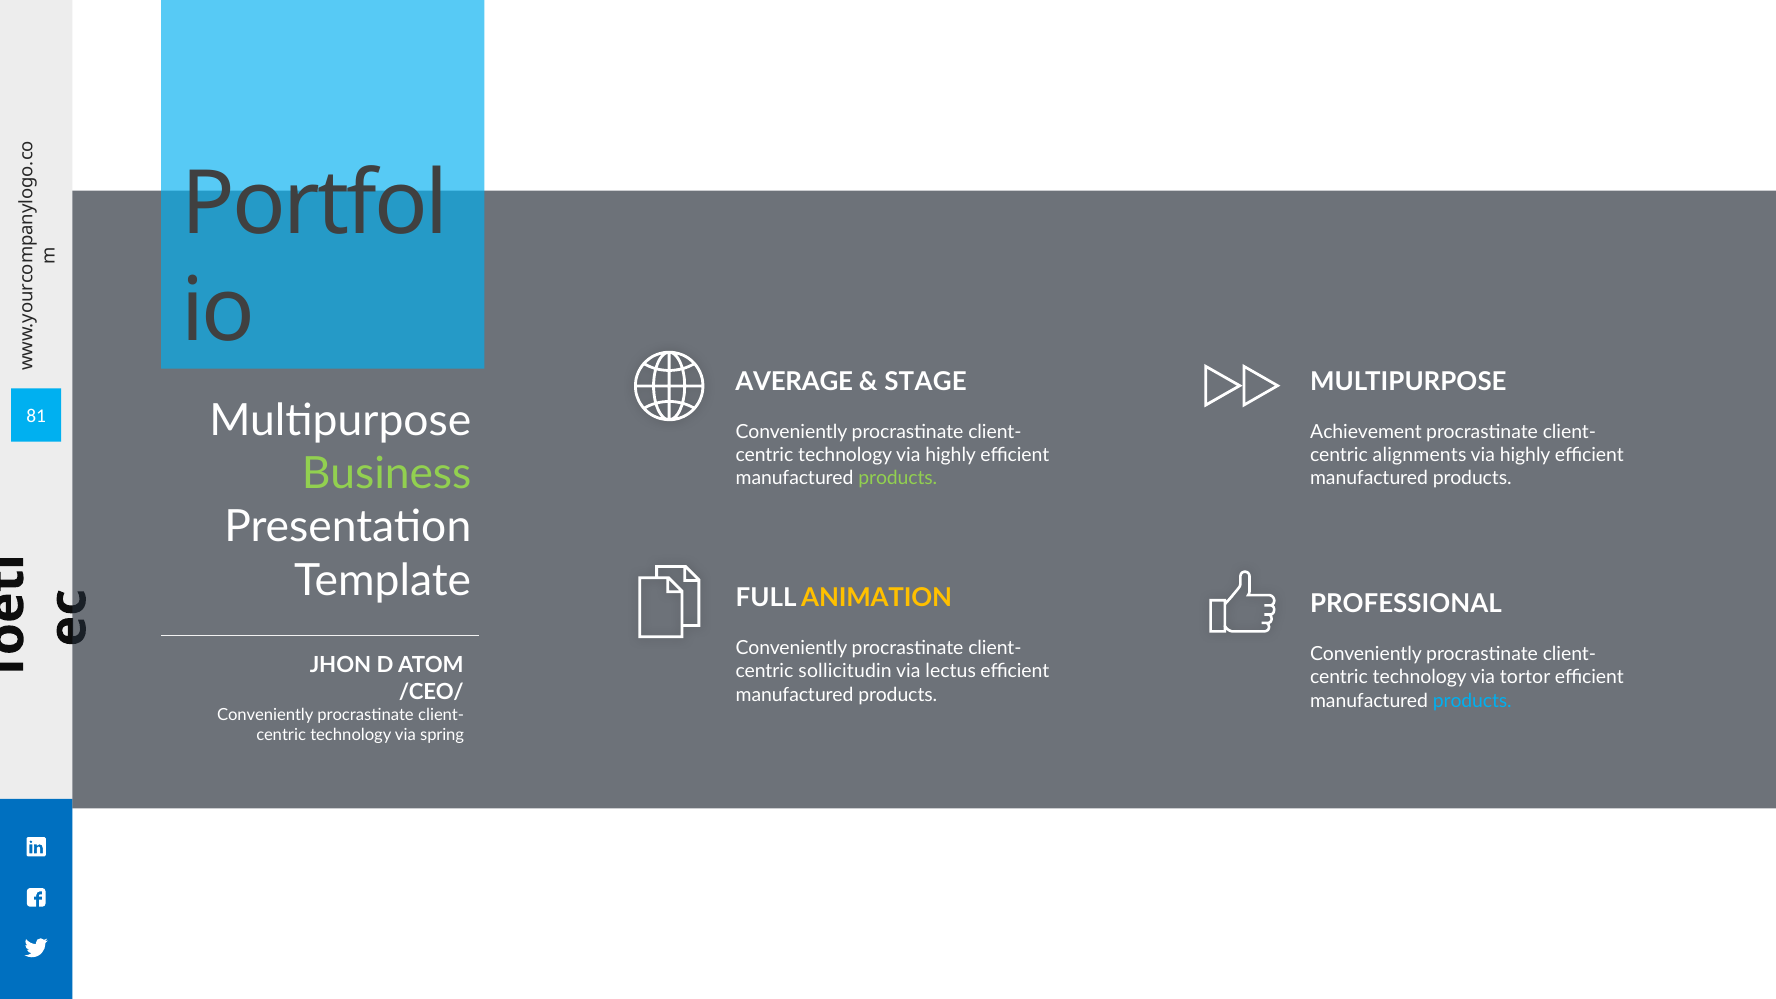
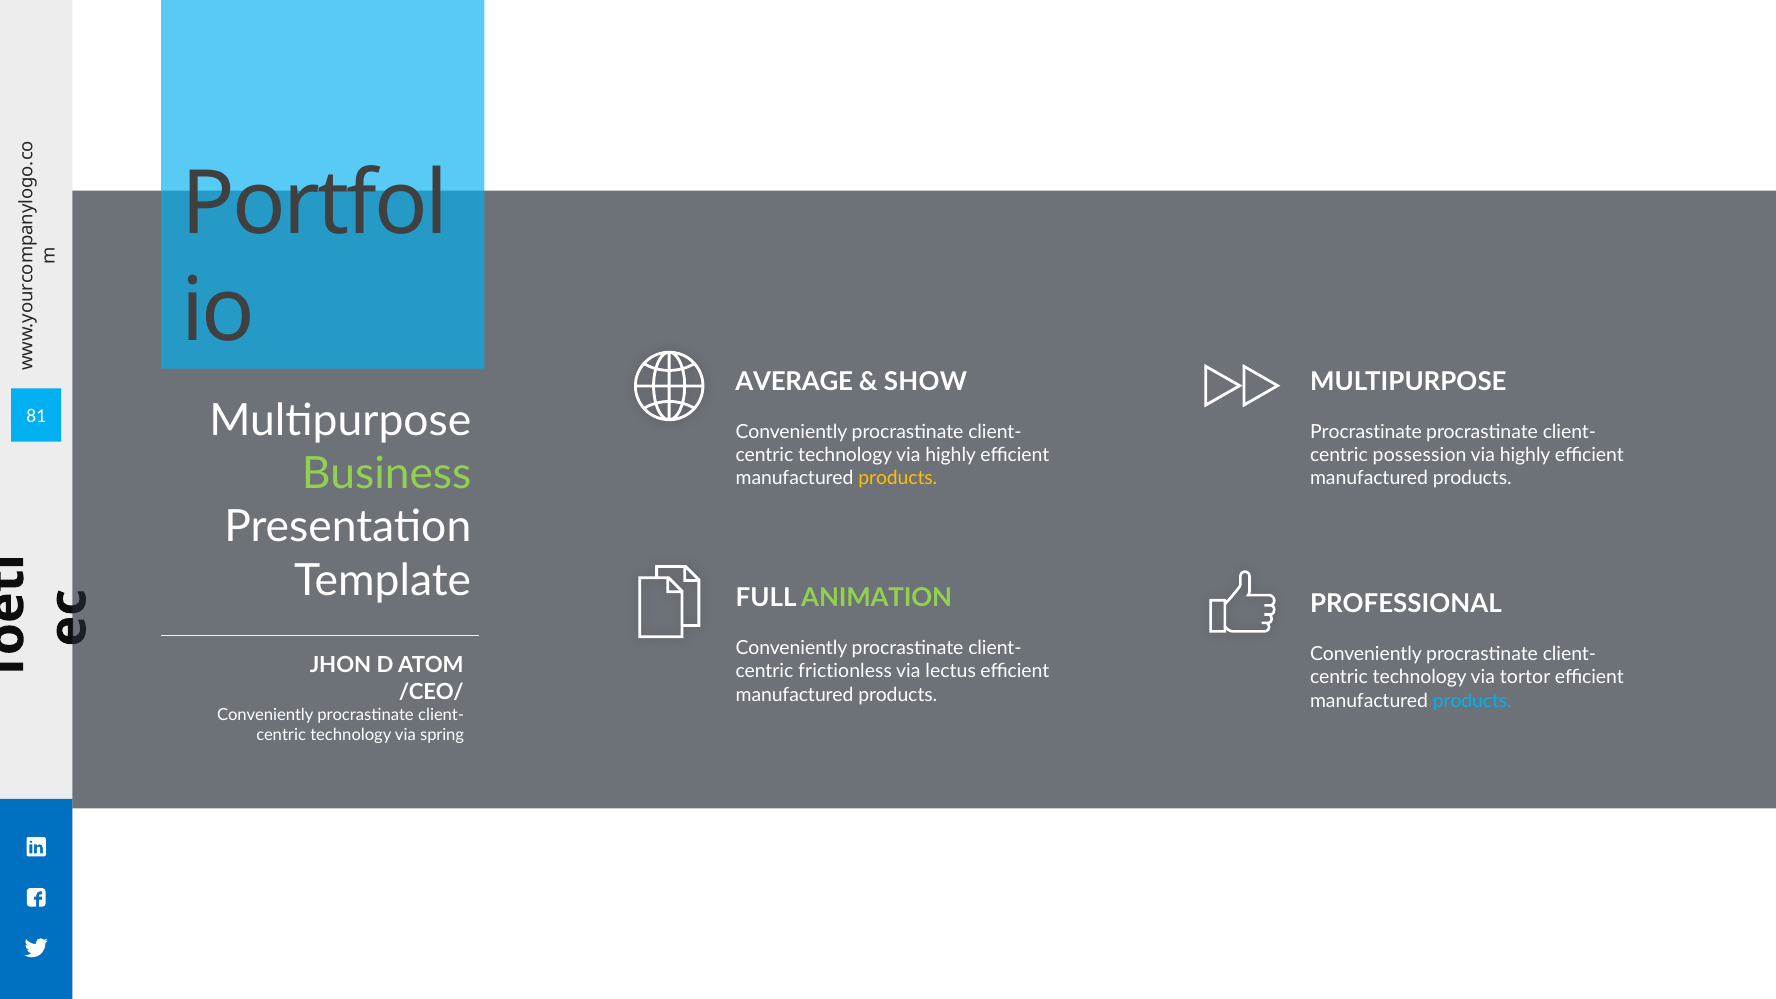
STAGE: STAGE -> SHOW
Achievement at (1366, 432): Achievement -> Procrastinate
alignments: alignments -> possession
products at (898, 478) colour: light green -> yellow
ANIMATION colour: yellow -> light green
sollicitudin: sollicitudin -> frictionless
